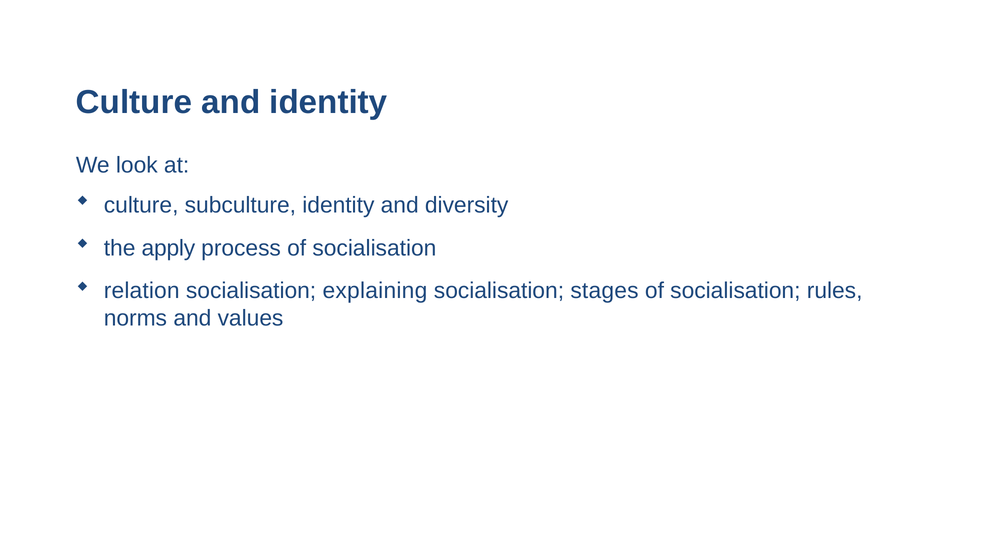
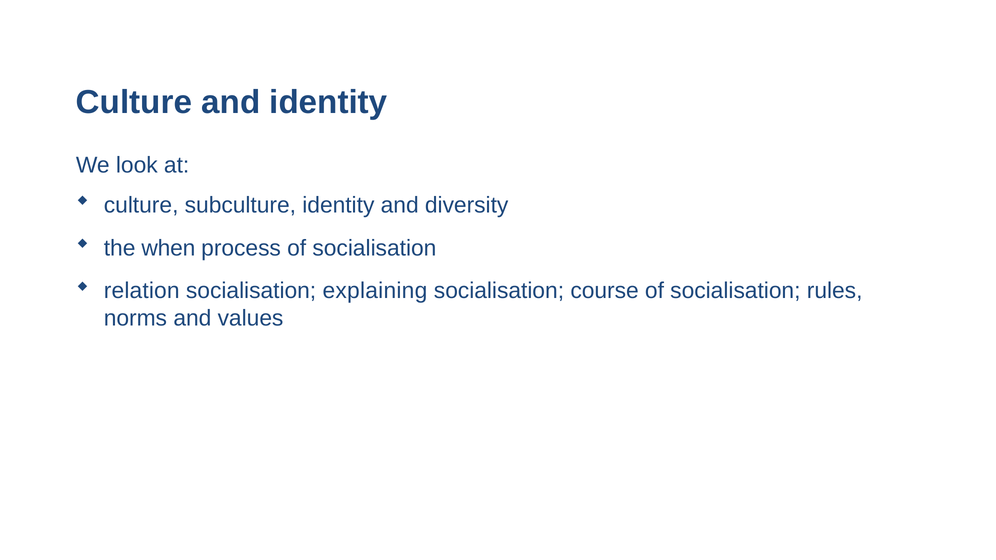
apply: apply -> when
stages: stages -> course
